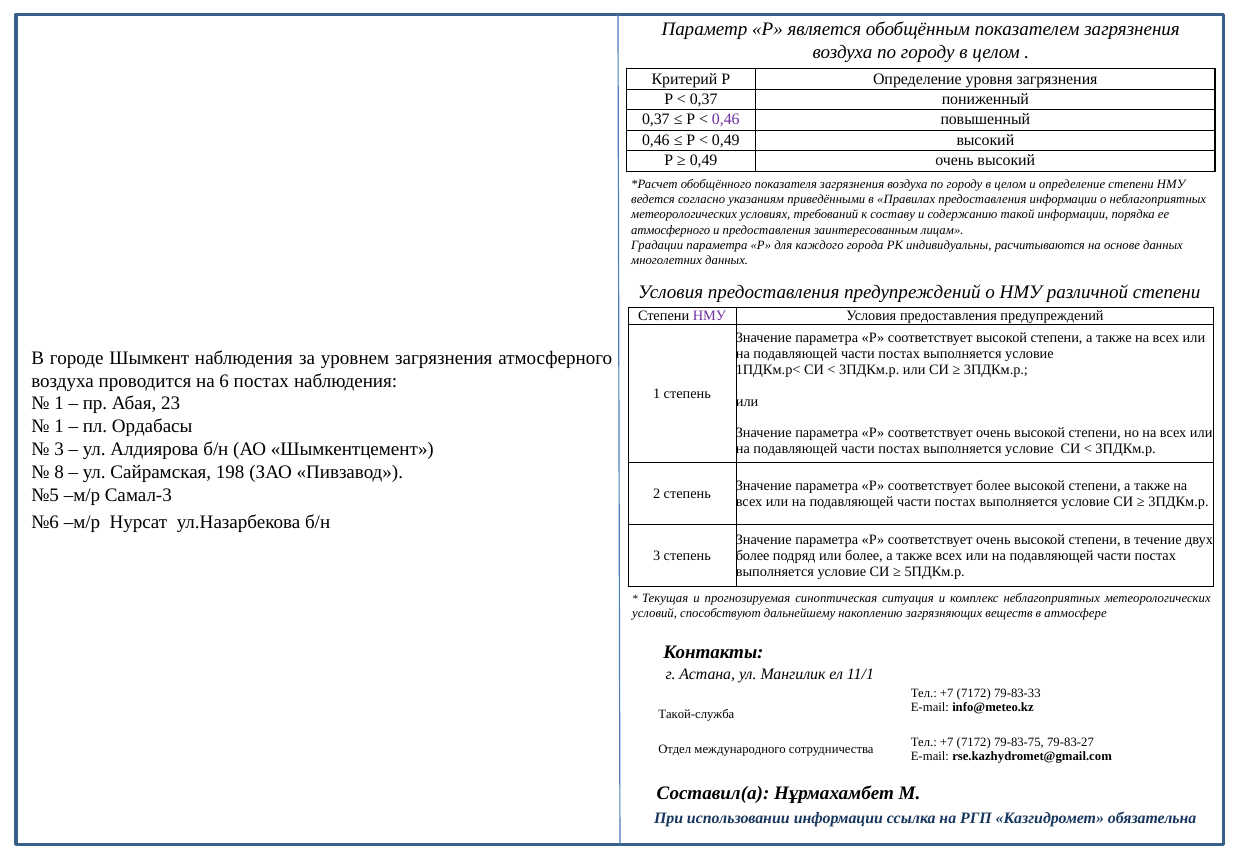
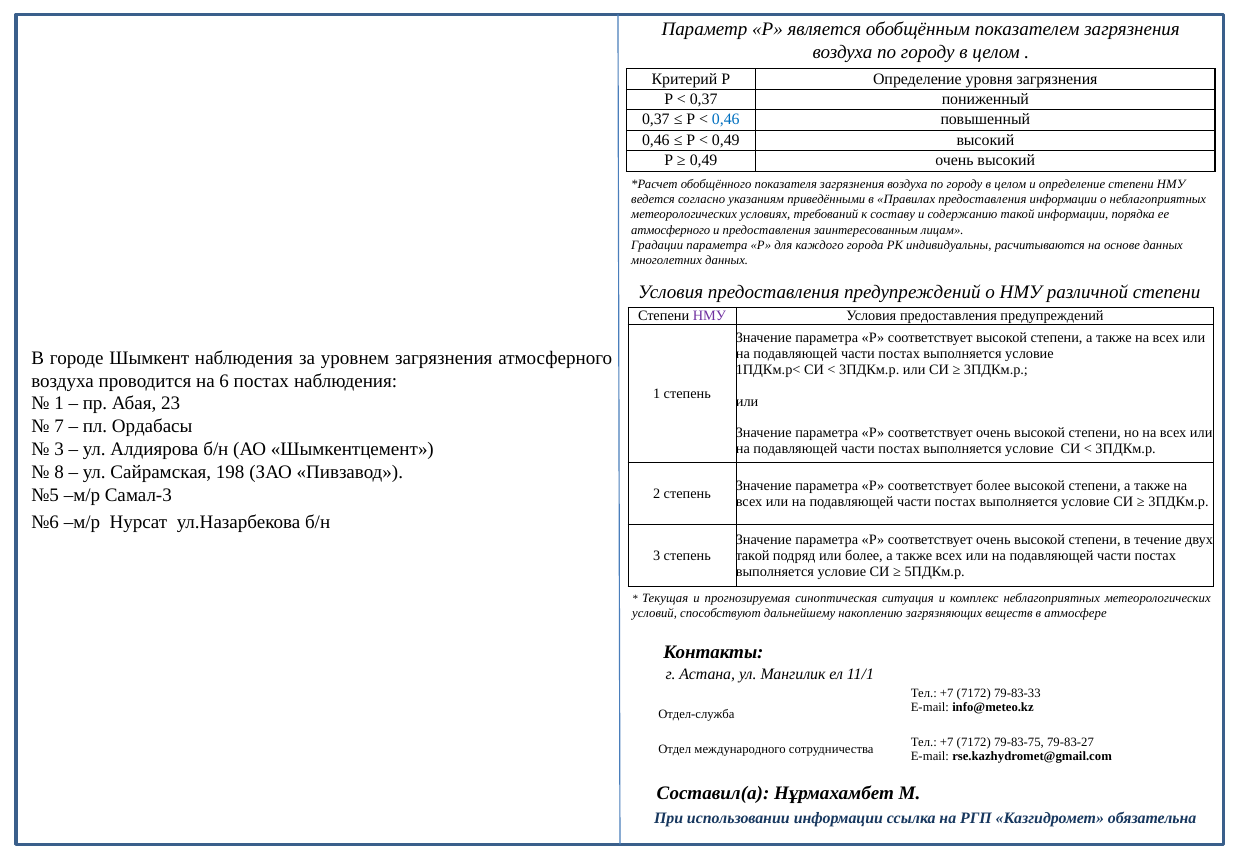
0,46 at (726, 120) colour: purple -> blue
1 at (59, 426): 1 -> 7
более at (753, 555): более -> такой
Такой-служба: Такой-служба -> Отдел-служба
